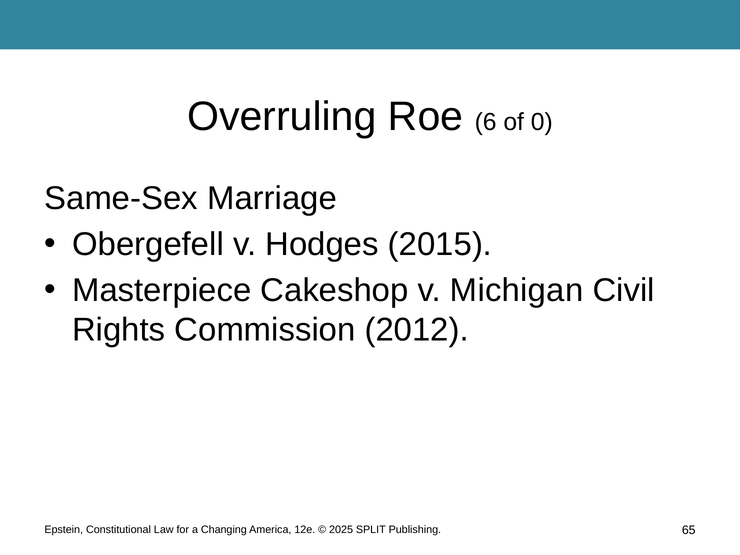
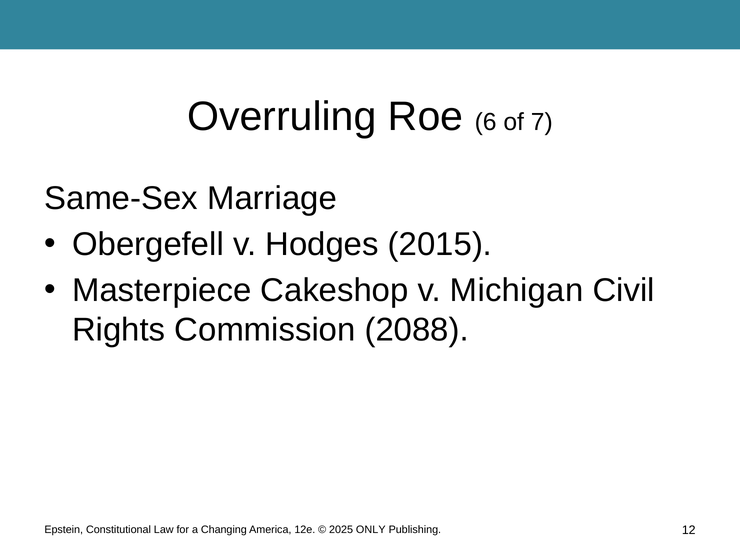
0: 0 -> 7
2012: 2012 -> 2088
SPLIT: SPLIT -> ONLY
65: 65 -> 12
